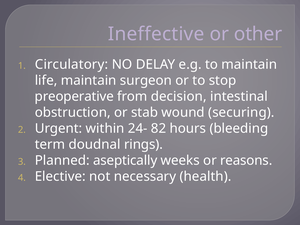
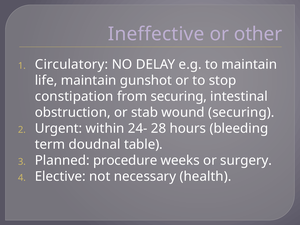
surgeon: surgeon -> gunshot
preoperative: preoperative -> constipation
from decision: decision -> securing
82: 82 -> 28
rings: rings -> table
aseptically: aseptically -> procedure
reasons: reasons -> surgery
